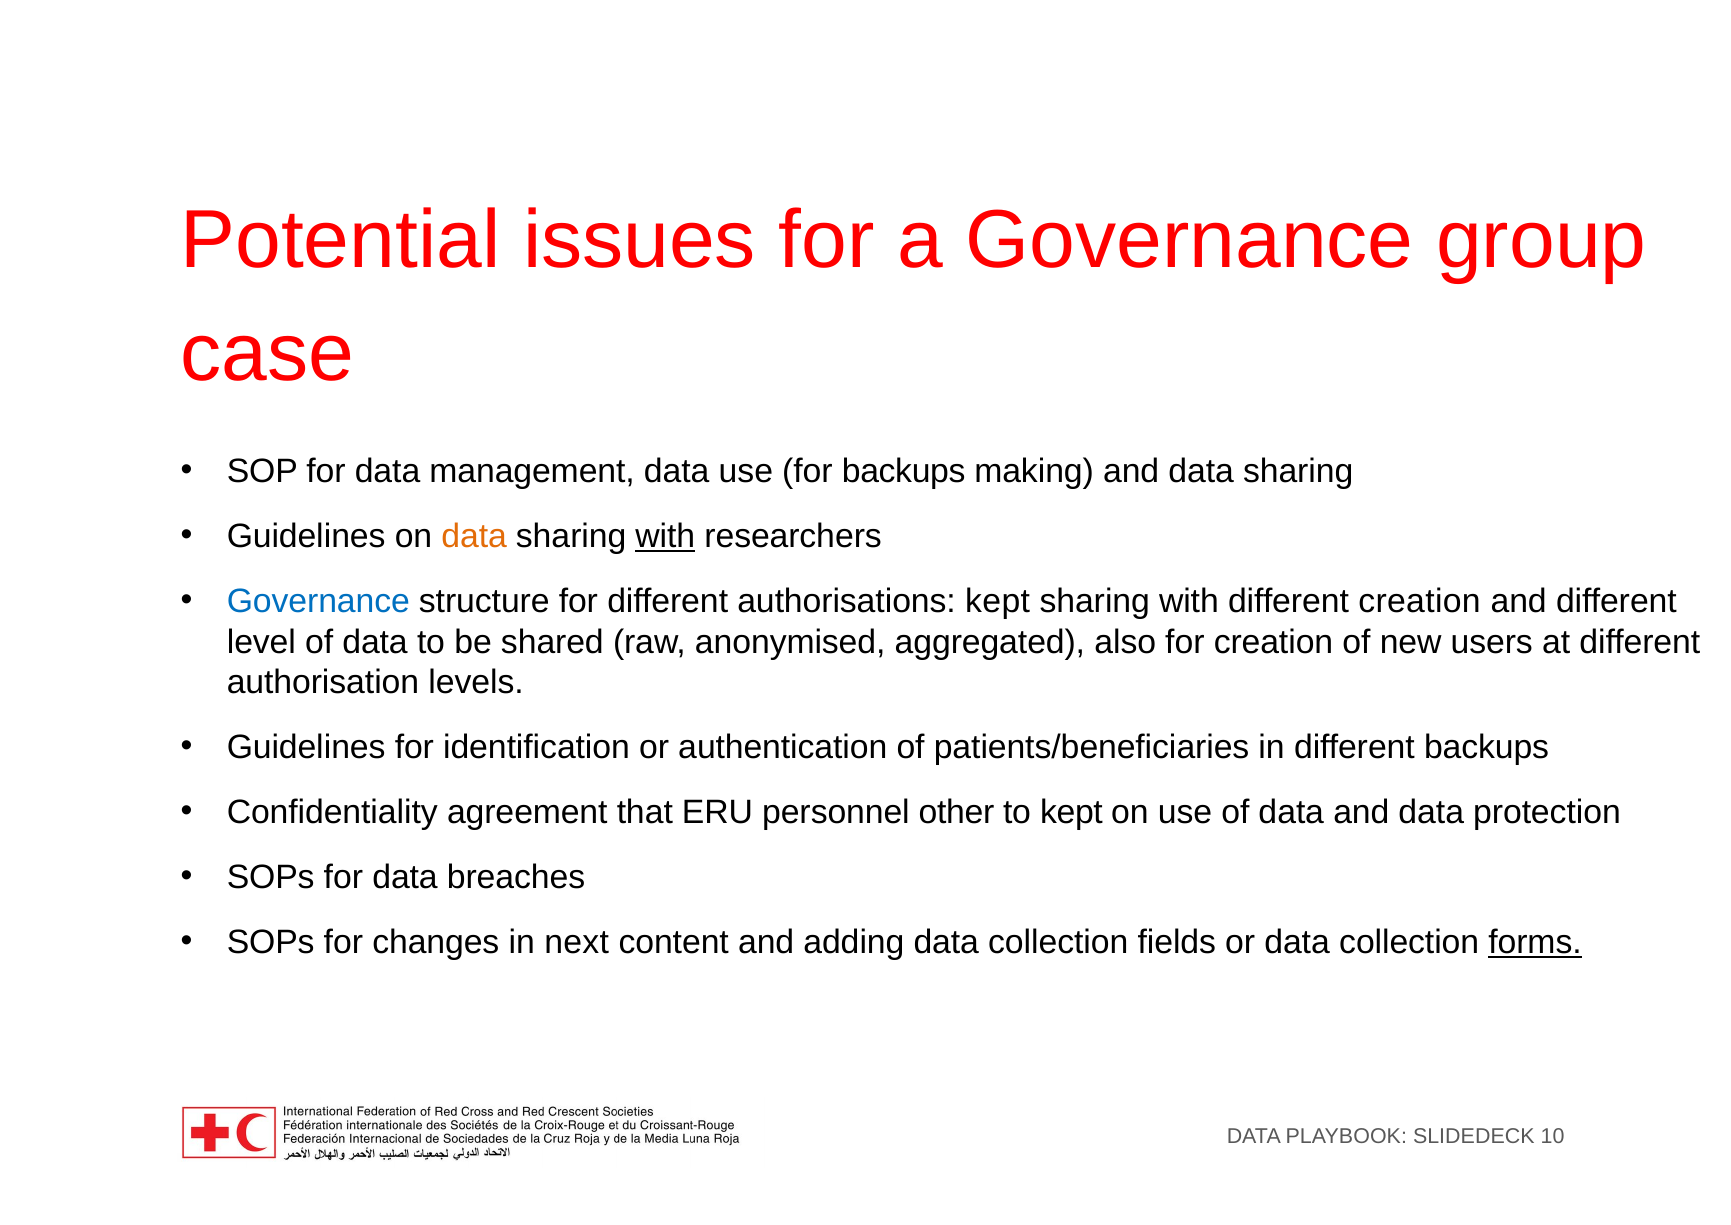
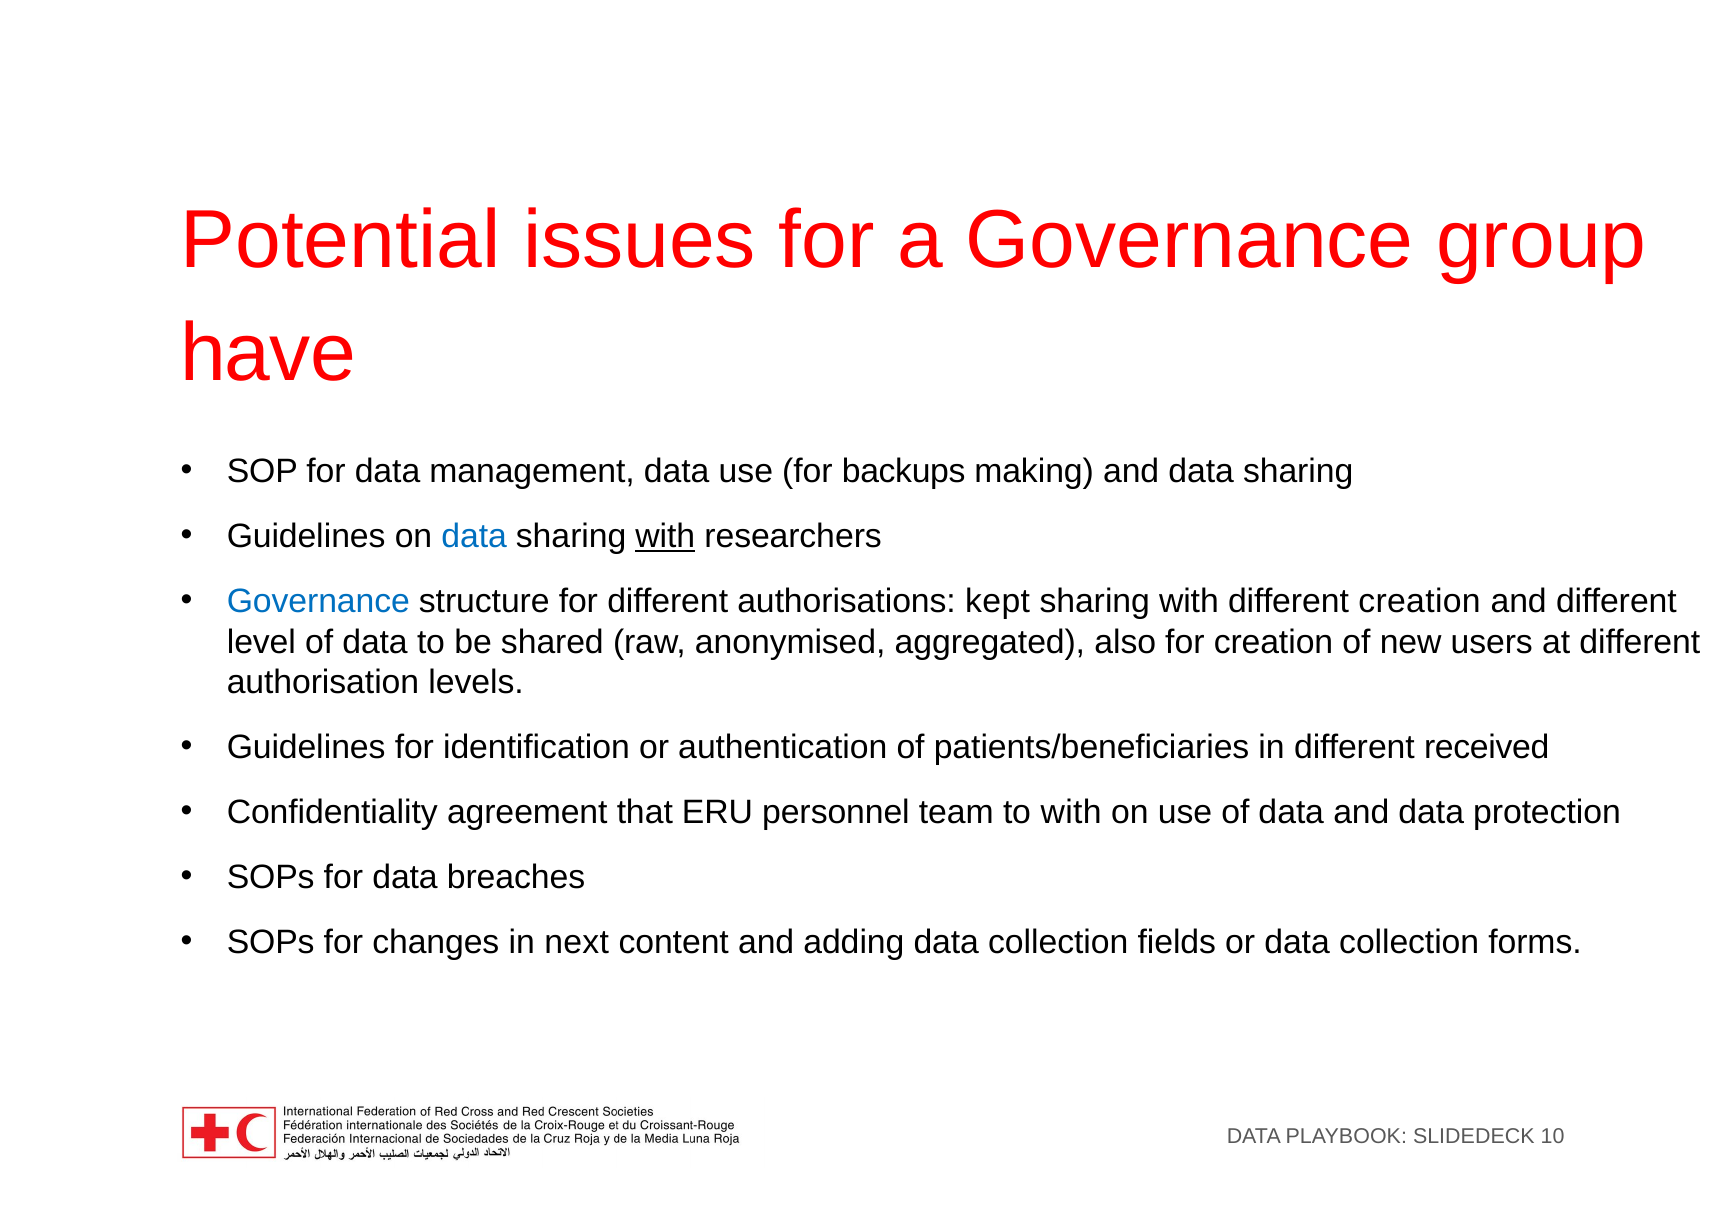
case: case -> have
data at (474, 536) colour: orange -> blue
different backups: backups -> received
other: other -> team
to kept: kept -> with
forms underline: present -> none
